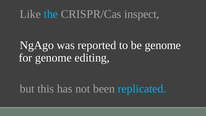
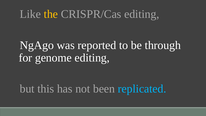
the colour: light blue -> yellow
CRISPR/Cas inspect: inspect -> editing
be genome: genome -> through
